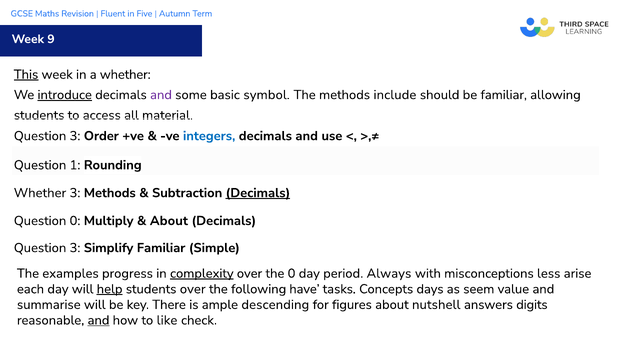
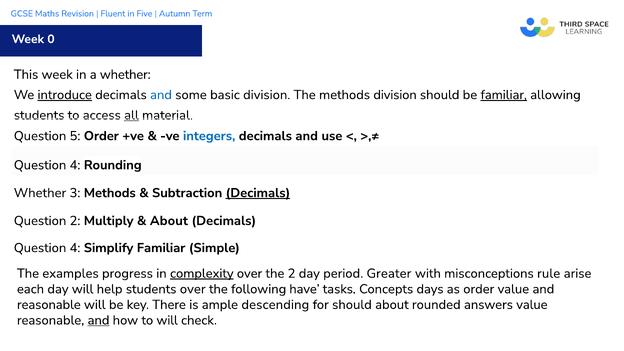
9: 9 -> 0
This underline: present -> none
and at (161, 95) colour: purple -> blue
basic symbol: symbol -> division
methods include: include -> division
familiar at (504, 95) underline: none -> present
all underline: none -> present
3 at (75, 136): 3 -> 5
1 at (75, 165): 1 -> 4
Question 0: 0 -> 2
3 at (75, 248): 3 -> 4
the 0: 0 -> 2
Always: Always -> Greater
less: less -> rule
help underline: present -> none
as seem: seem -> order
summarise at (49, 305): summarise -> reasonable
for figures: figures -> should
nutshell: nutshell -> rounded
answers digits: digits -> value
to like: like -> will
